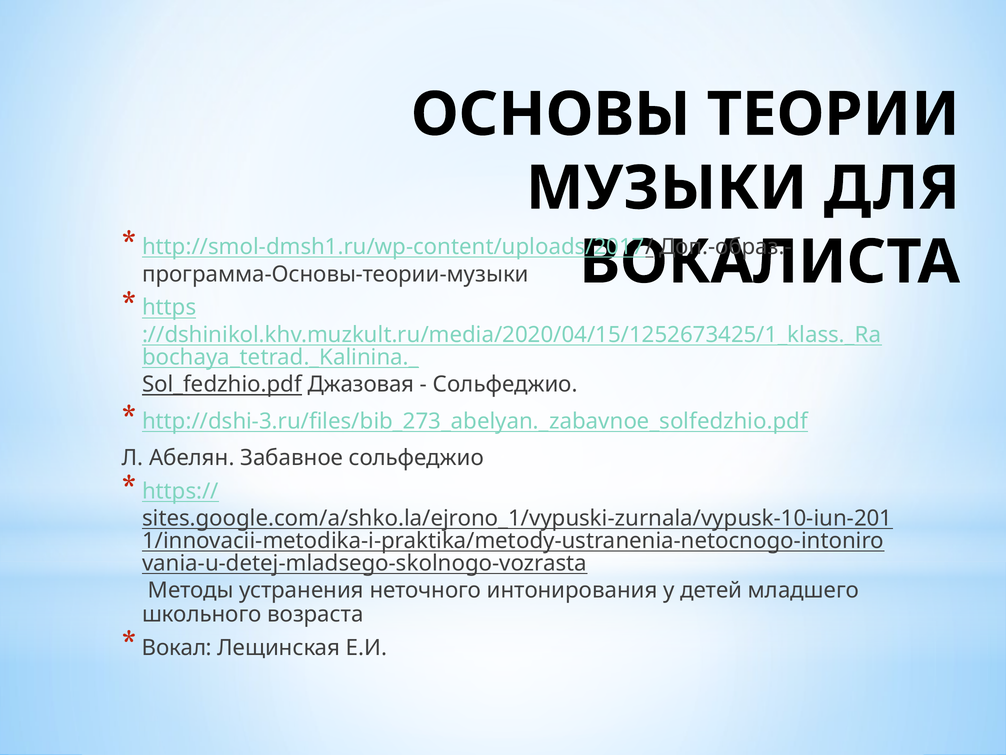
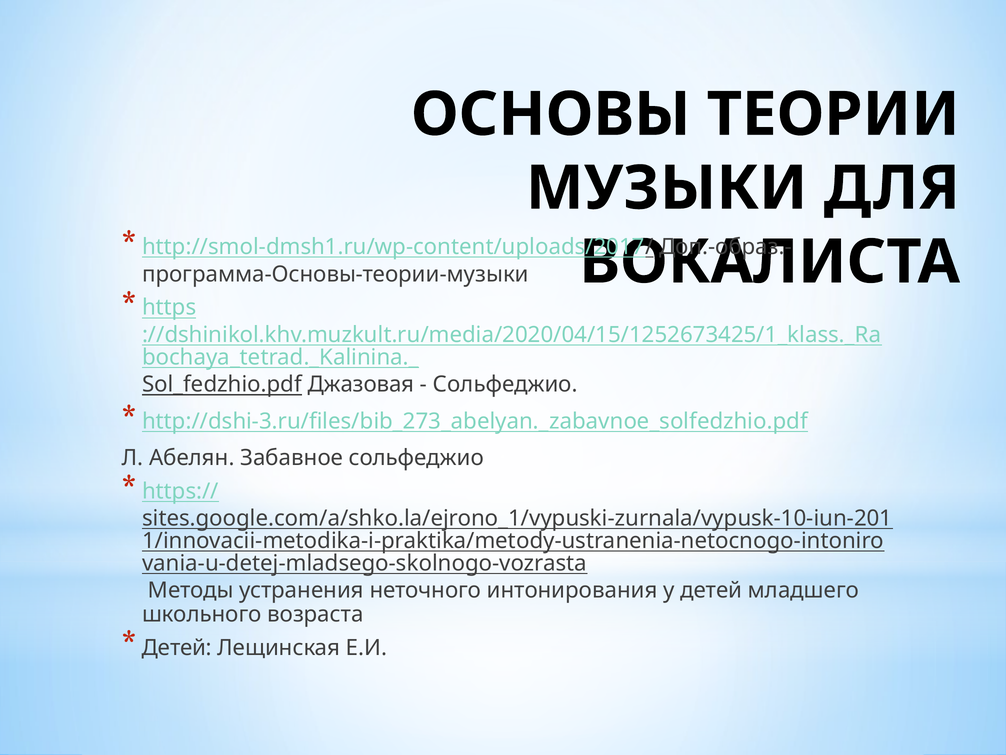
Вокал at (177, 648): Вокал -> Детей
